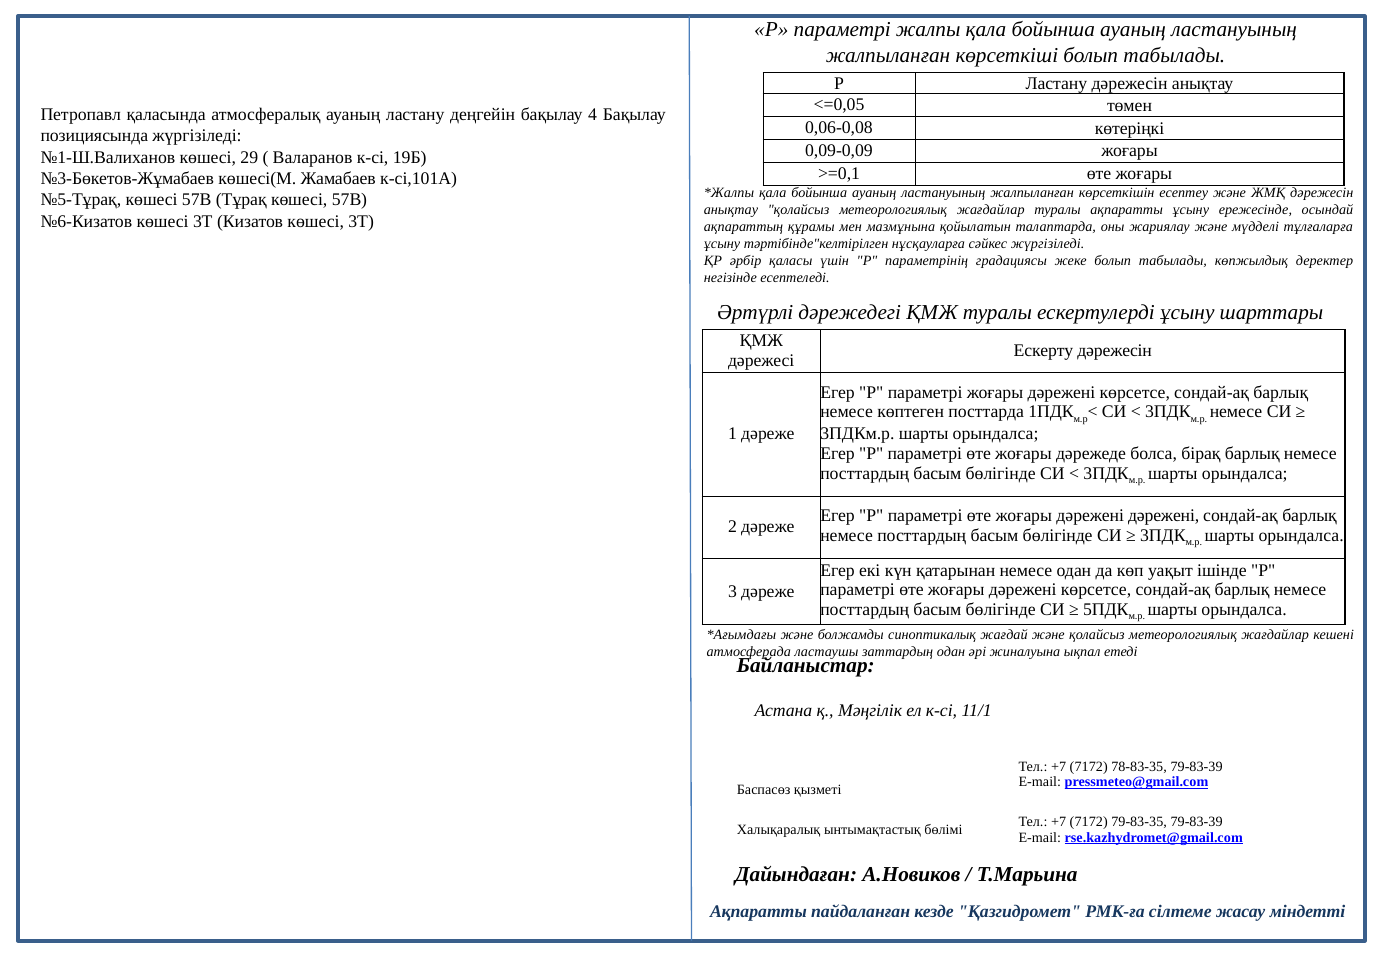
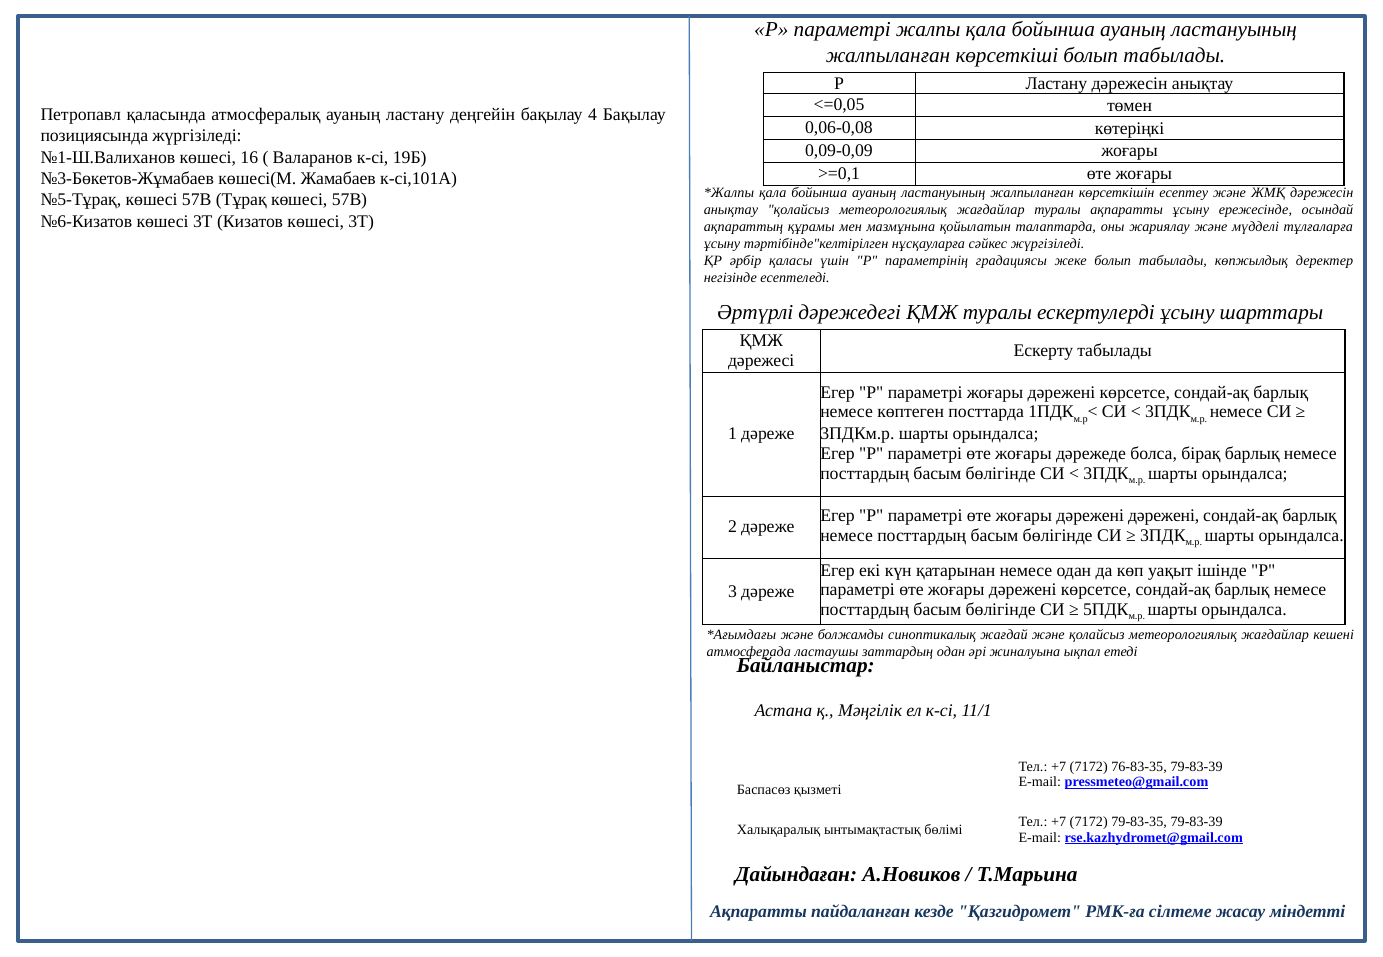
29: 29 -> 16
Ескерту дәрежесін: дәрежесін -> табылады
78-83-35: 78-83-35 -> 76-83-35
